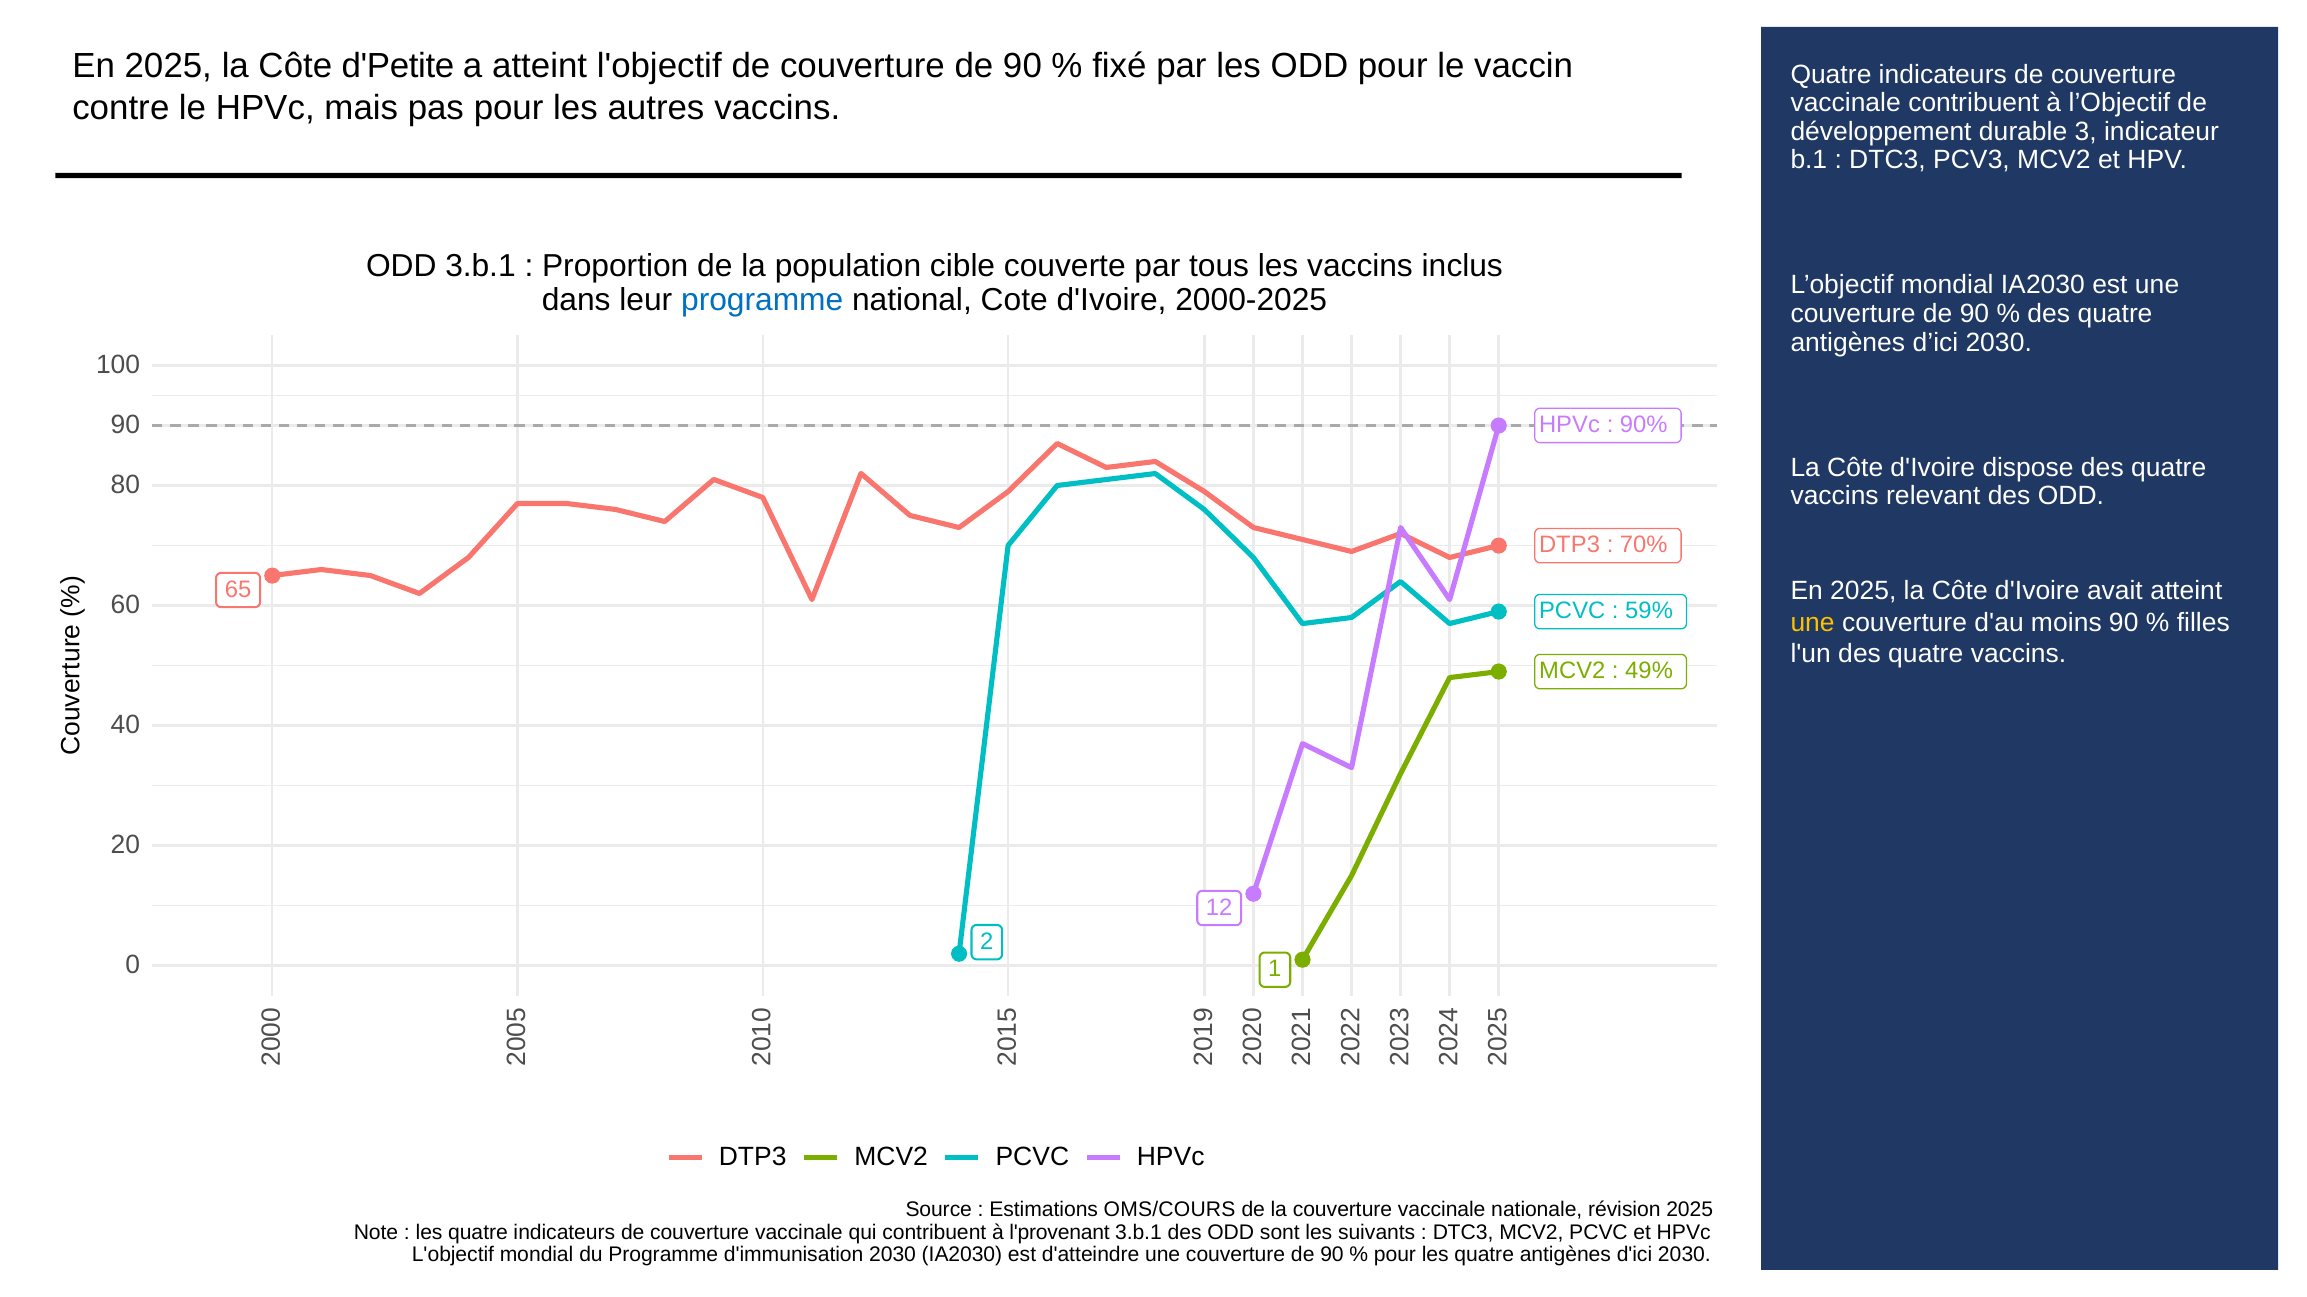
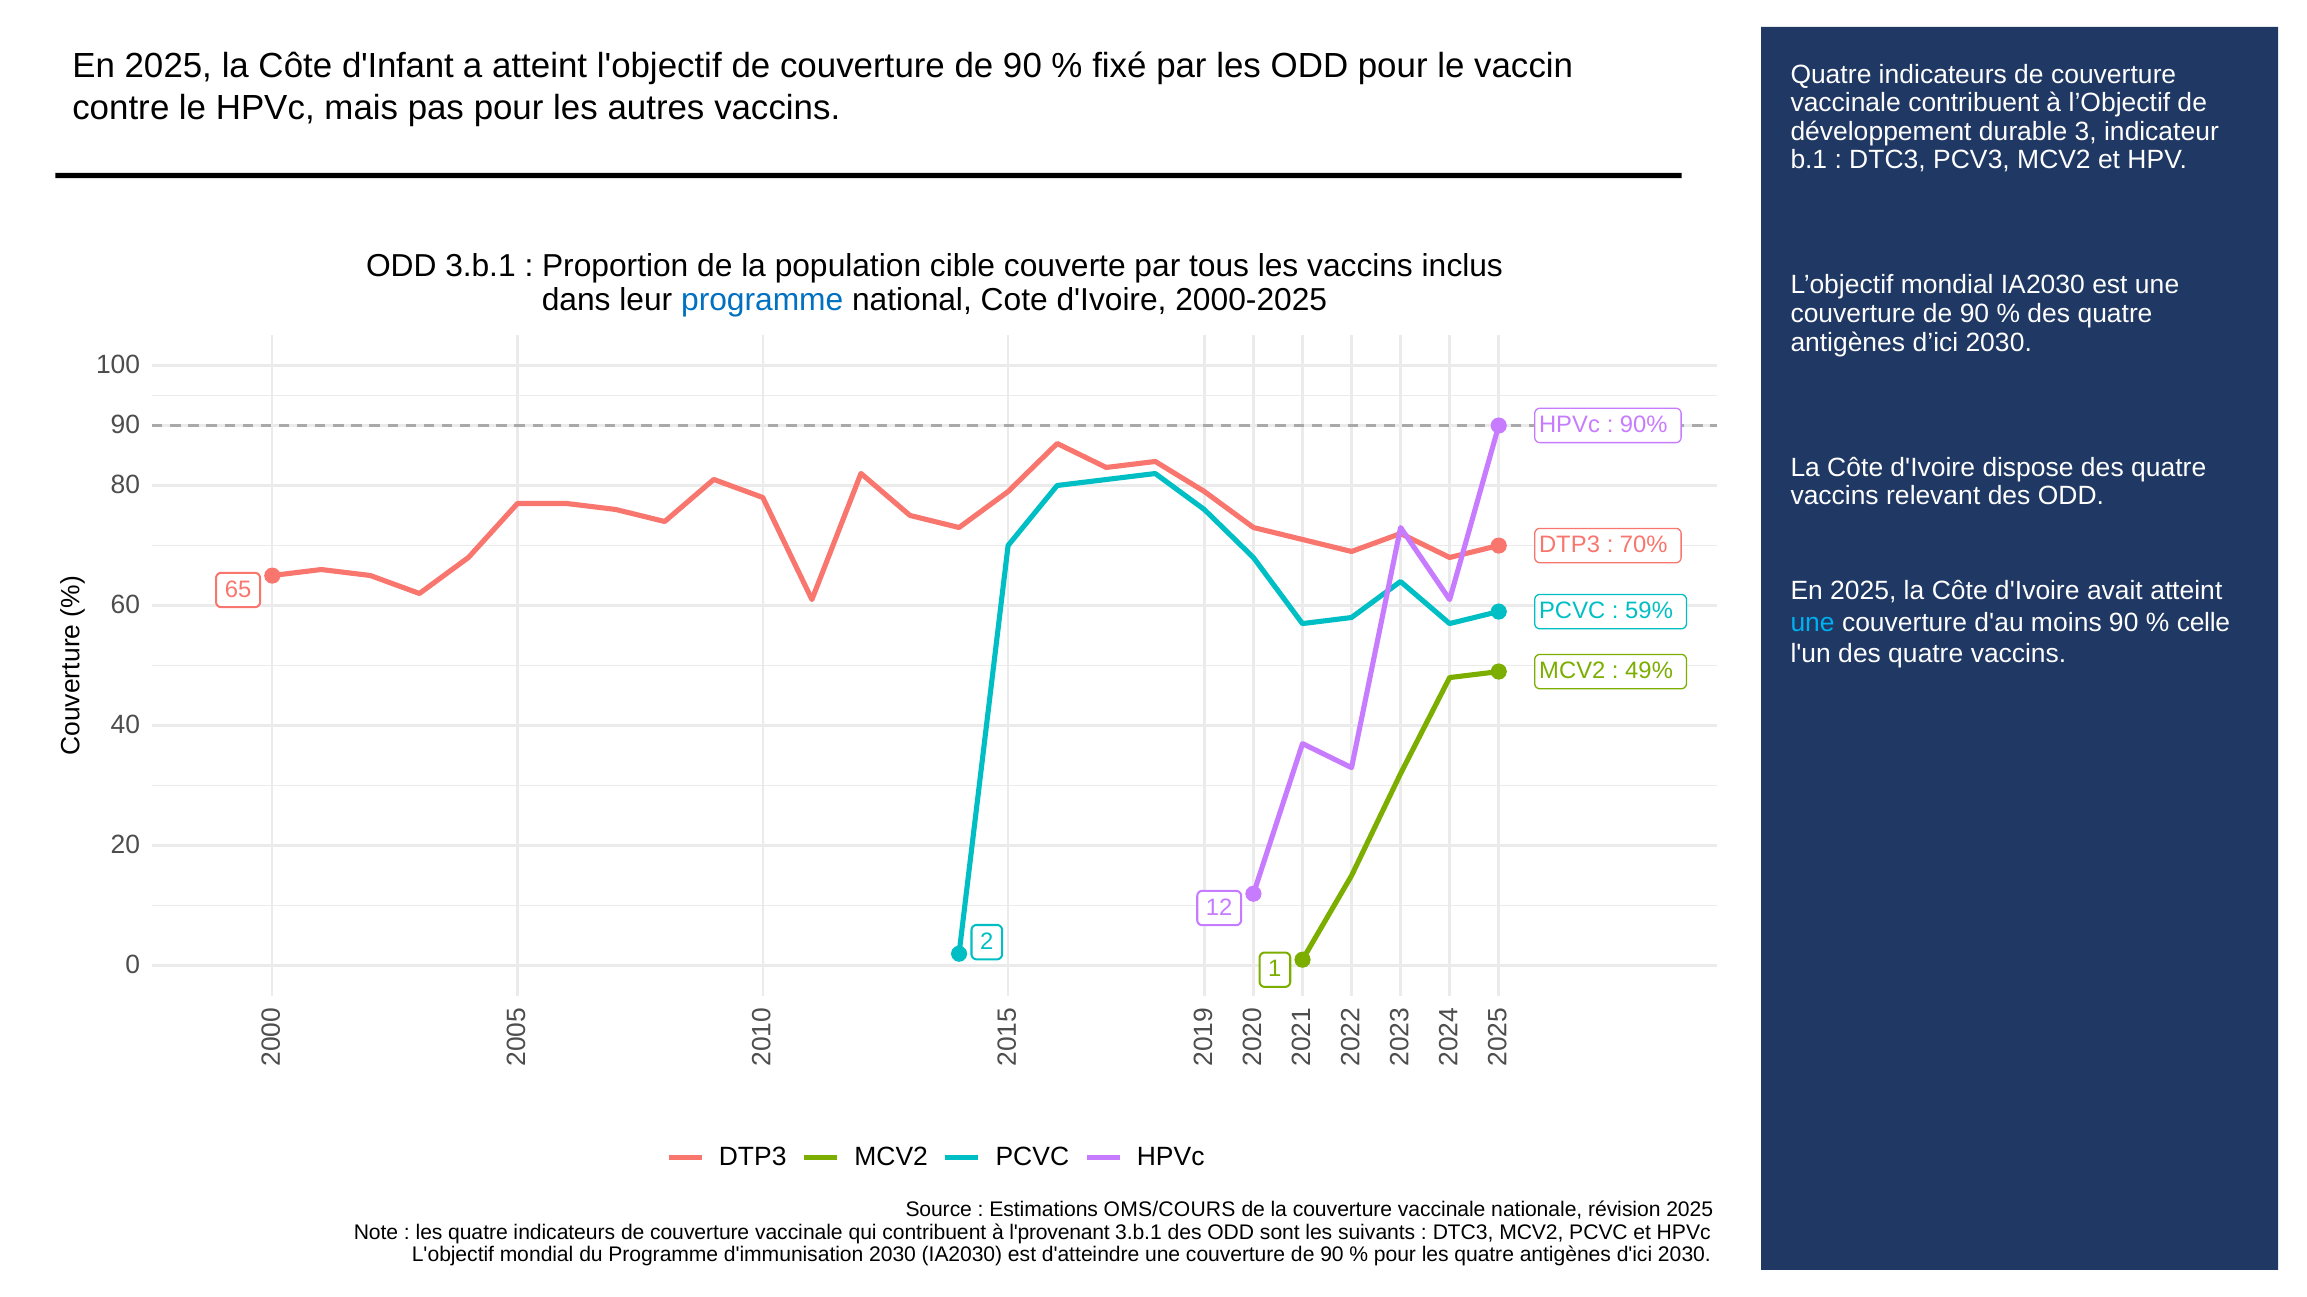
d'Petite: d'Petite -> d'Infant
une at (1813, 623) colour: yellow -> light blue
filles: filles -> celle
